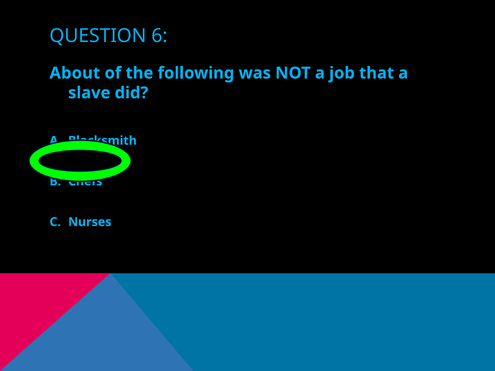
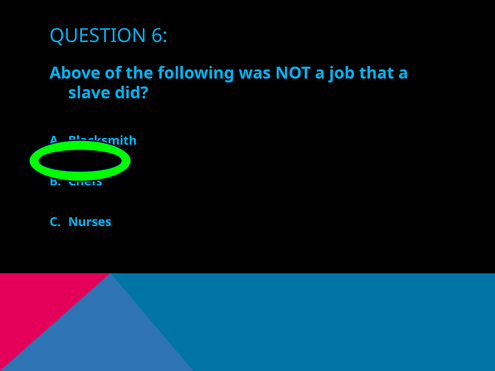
About: About -> Above
